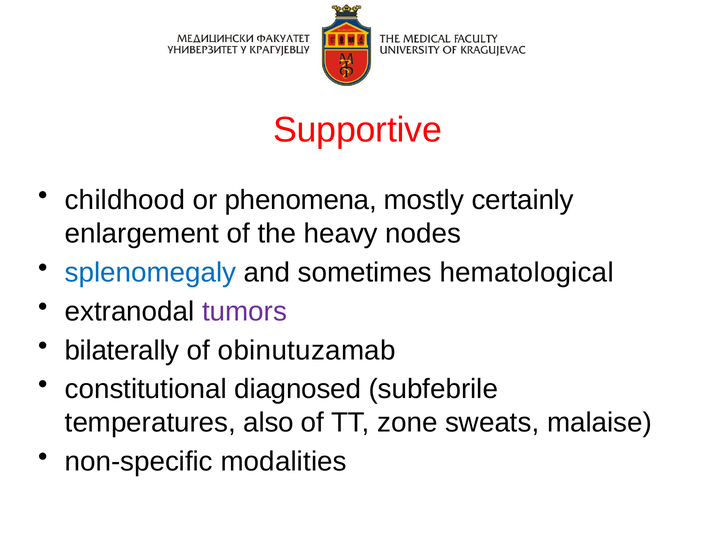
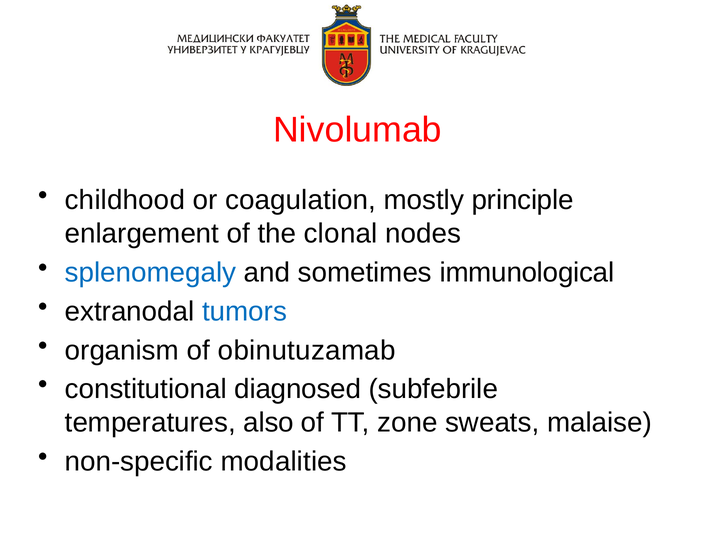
Supportive: Supportive -> Nivolumab
phenomena: phenomena -> coagulation
certainly: certainly -> principle
heavy: heavy -> clonal
hematological: hematological -> immunological
tumors colour: purple -> blue
bilaterally: bilaterally -> organism
